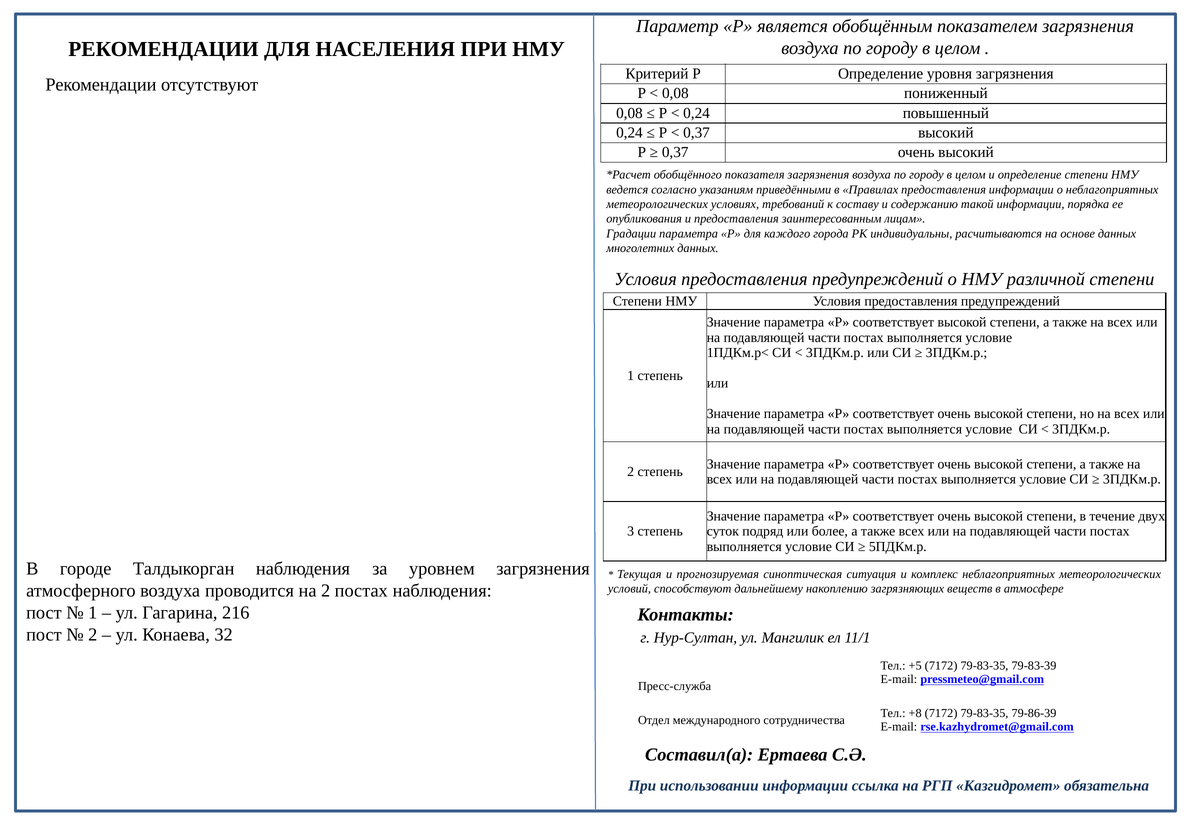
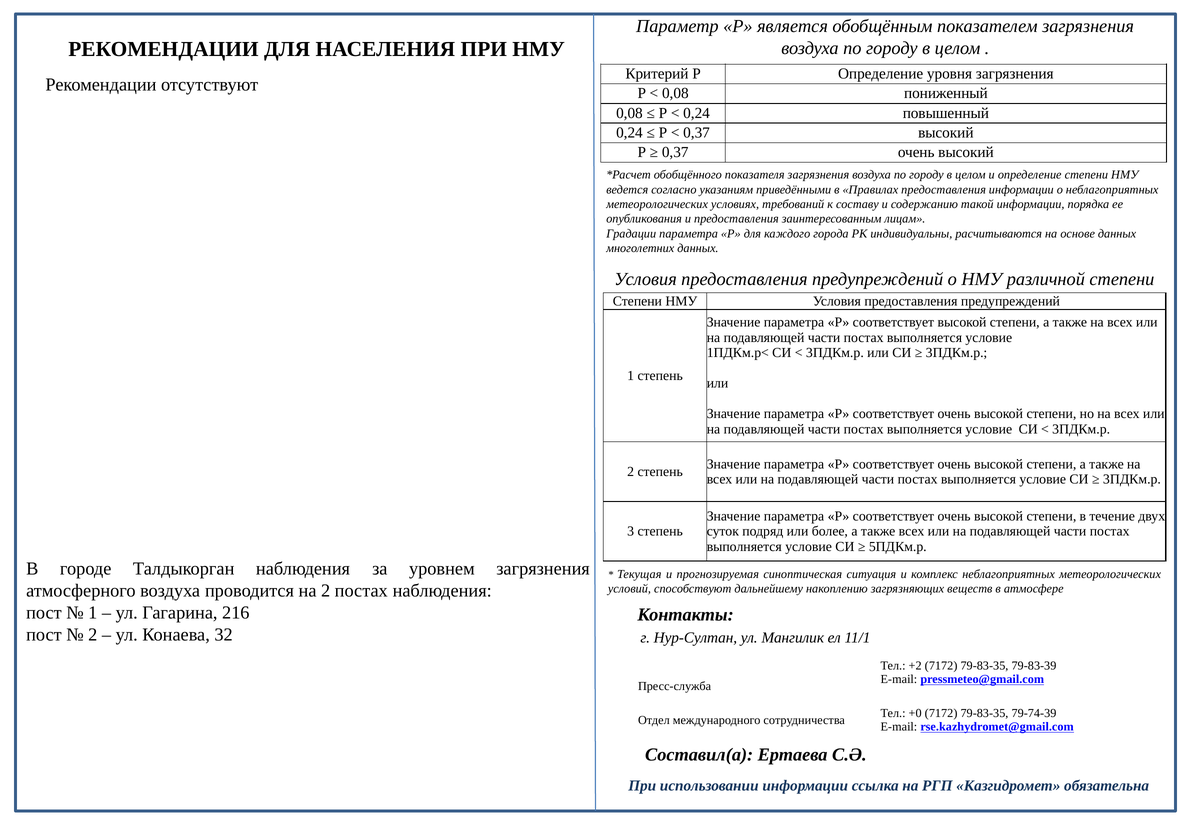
+5: +5 -> +2
+8: +8 -> +0
79-86-39: 79-86-39 -> 79-74-39
